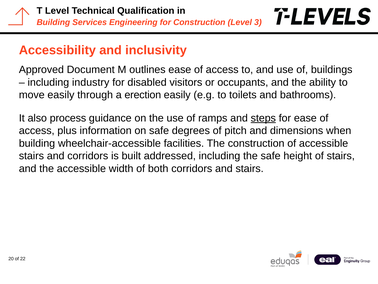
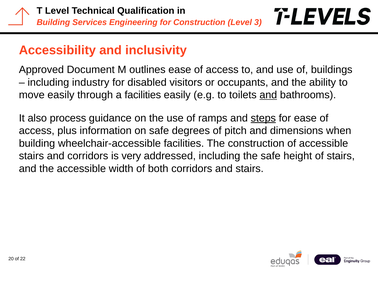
a erection: erection -> facilities
and at (268, 95) underline: none -> present
built: built -> very
